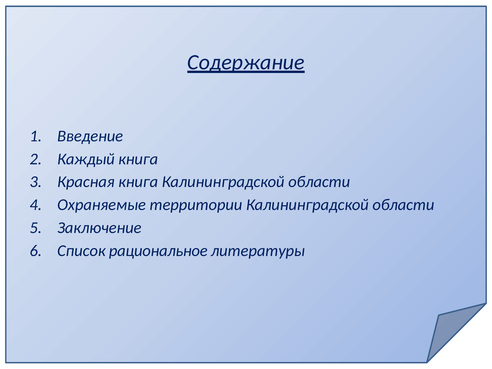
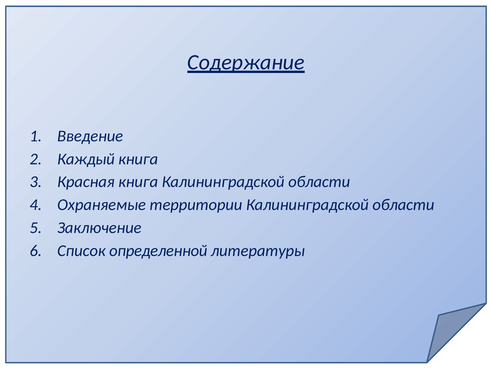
рациональное: рациональное -> определенной
